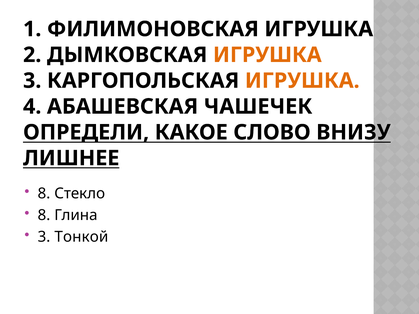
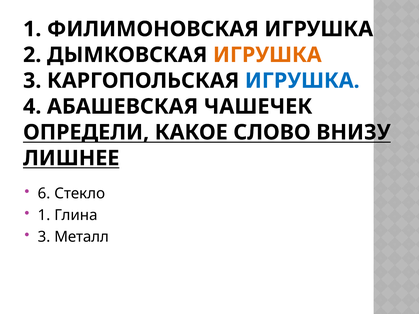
ИГРУШКА at (302, 81) colour: orange -> blue
8 at (44, 194): 8 -> 6
8 at (44, 215): 8 -> 1
Тонкой: Тонкой -> Металл
